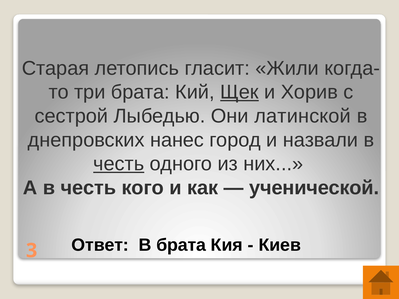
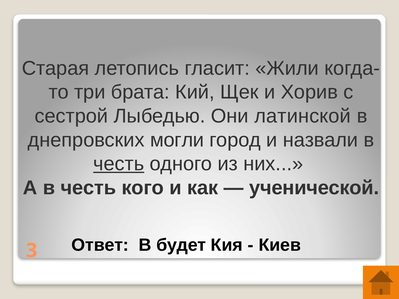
Щек underline: present -> none
нанес: нанес -> могли
В брата: брата -> будет
